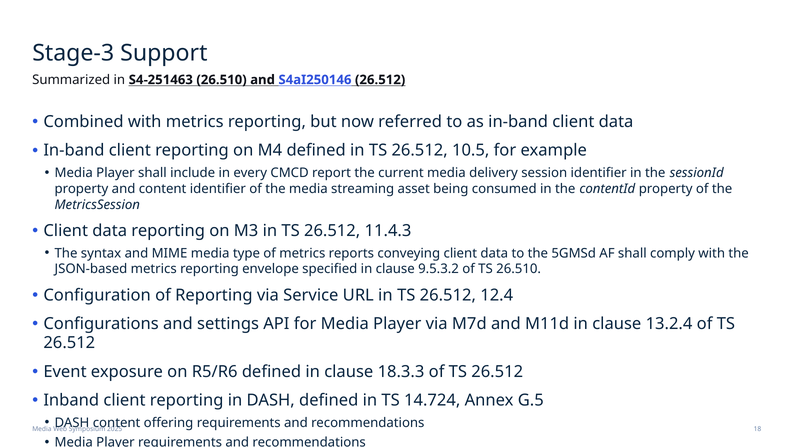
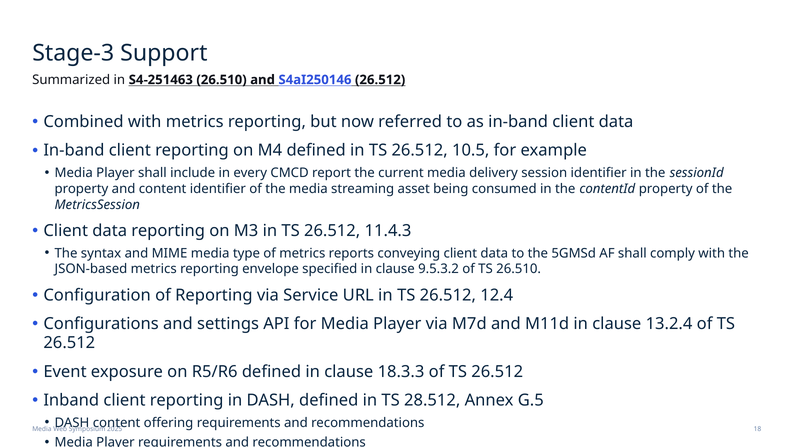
14.724: 14.724 -> 28.512
